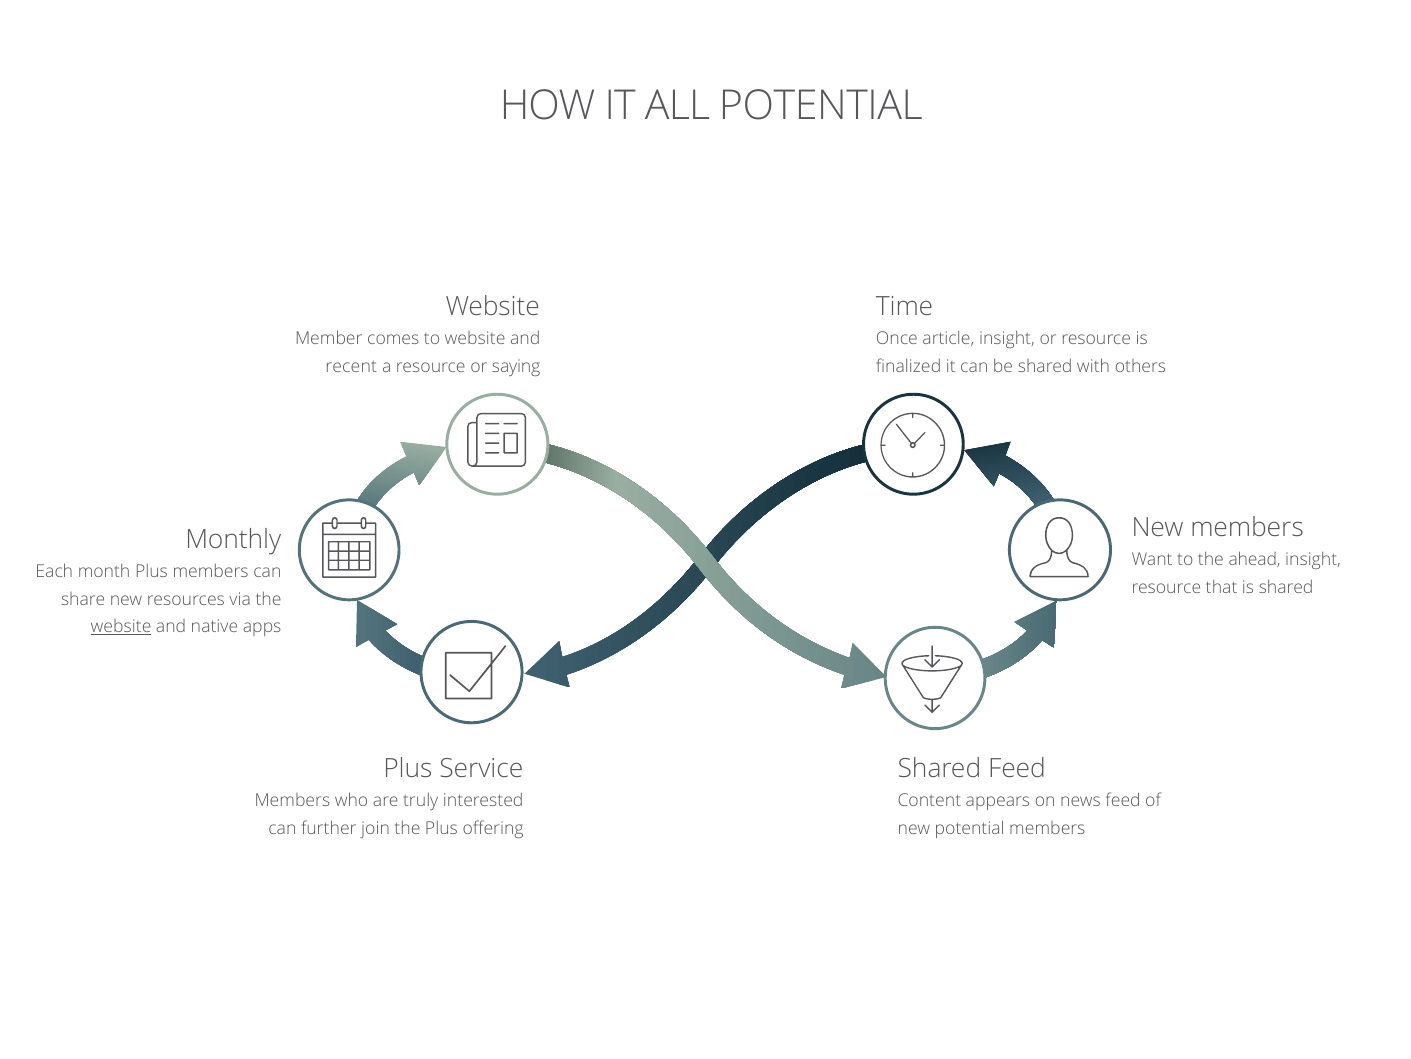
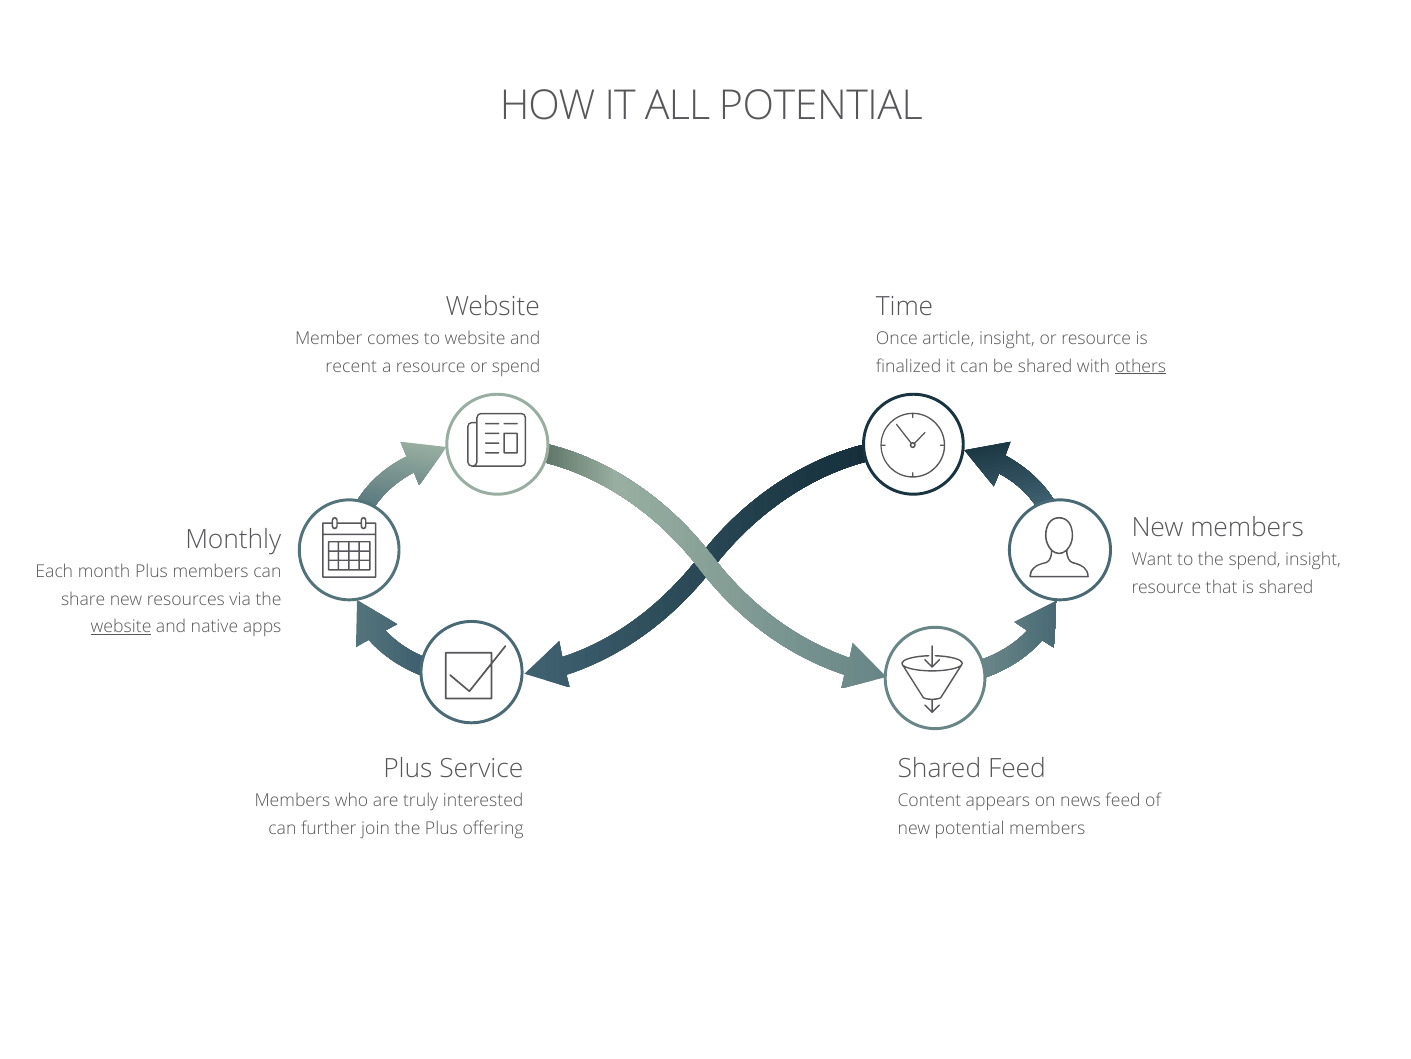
or saying: saying -> spend
others underline: none -> present
the ahead: ahead -> spend
